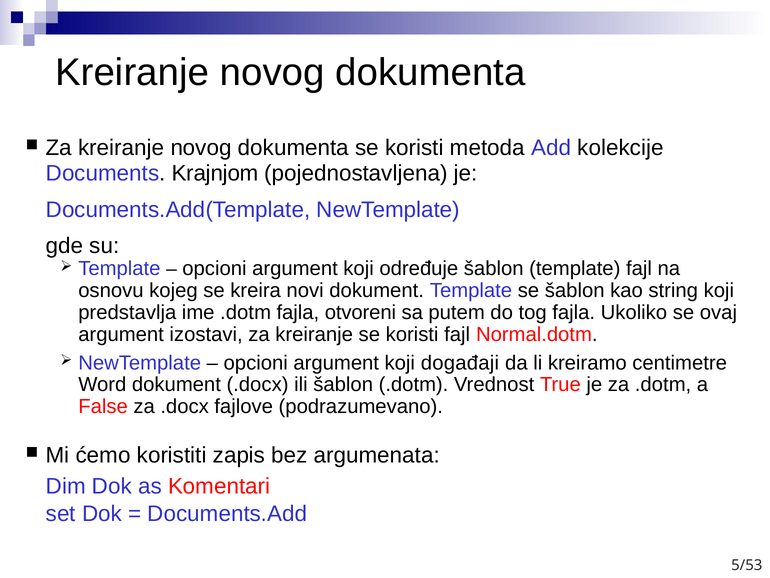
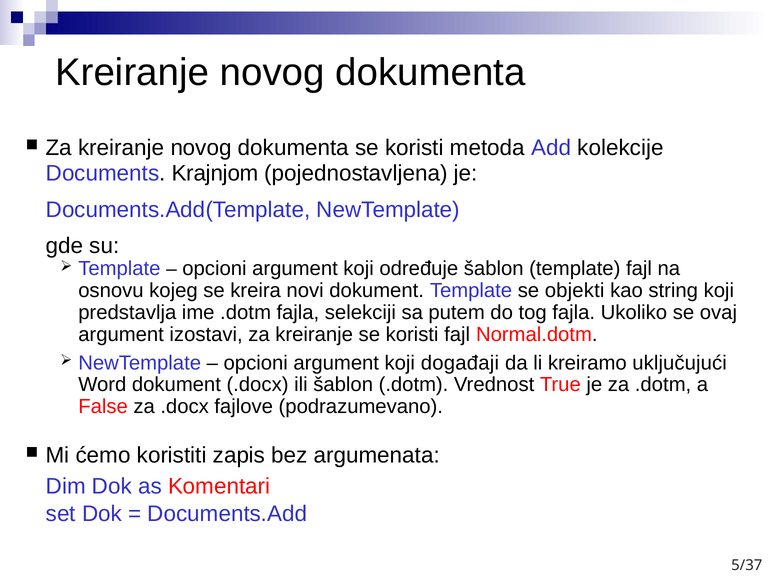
se šablon: šablon -> objekti
otvoreni: otvoreni -> selekciji
centimetre: centimetre -> uključujući
5/53: 5/53 -> 5/37
